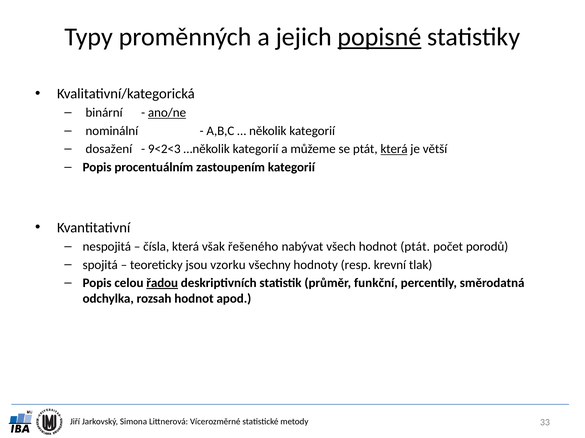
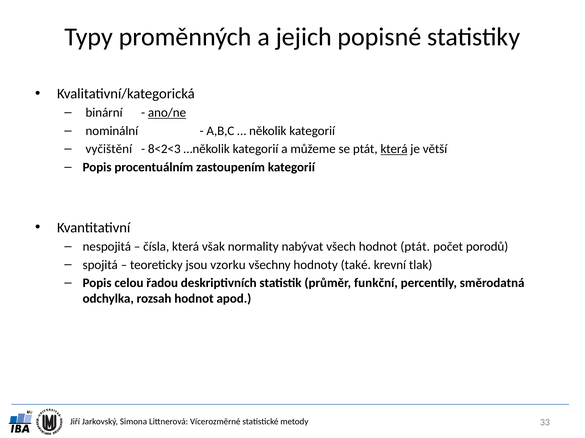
popisné underline: present -> none
dosažení: dosažení -> vyčištění
9<2<3: 9<2<3 -> 8<2<3
řešeného: řešeného -> normality
resp: resp -> také
řadou underline: present -> none
